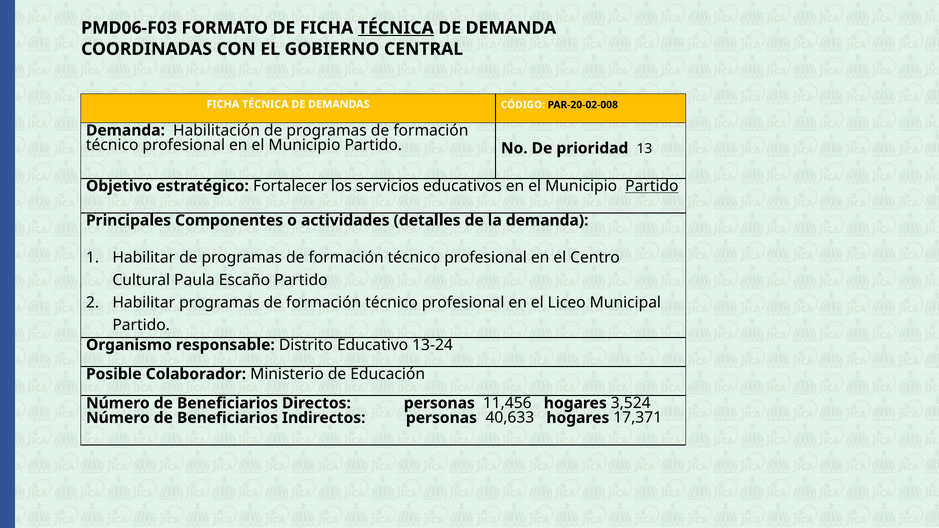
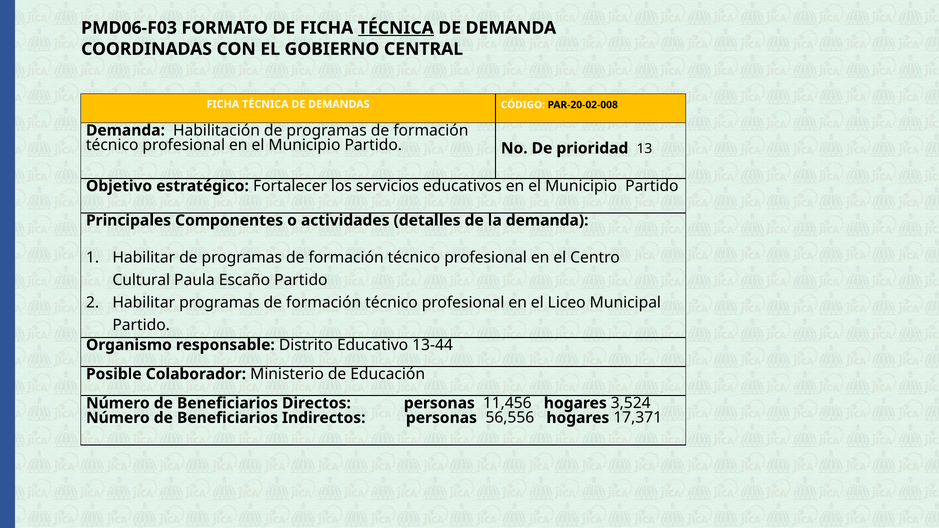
Partido at (652, 186) underline: present -> none
13-24: 13-24 -> 13-44
40,633: 40,633 -> 56,556
